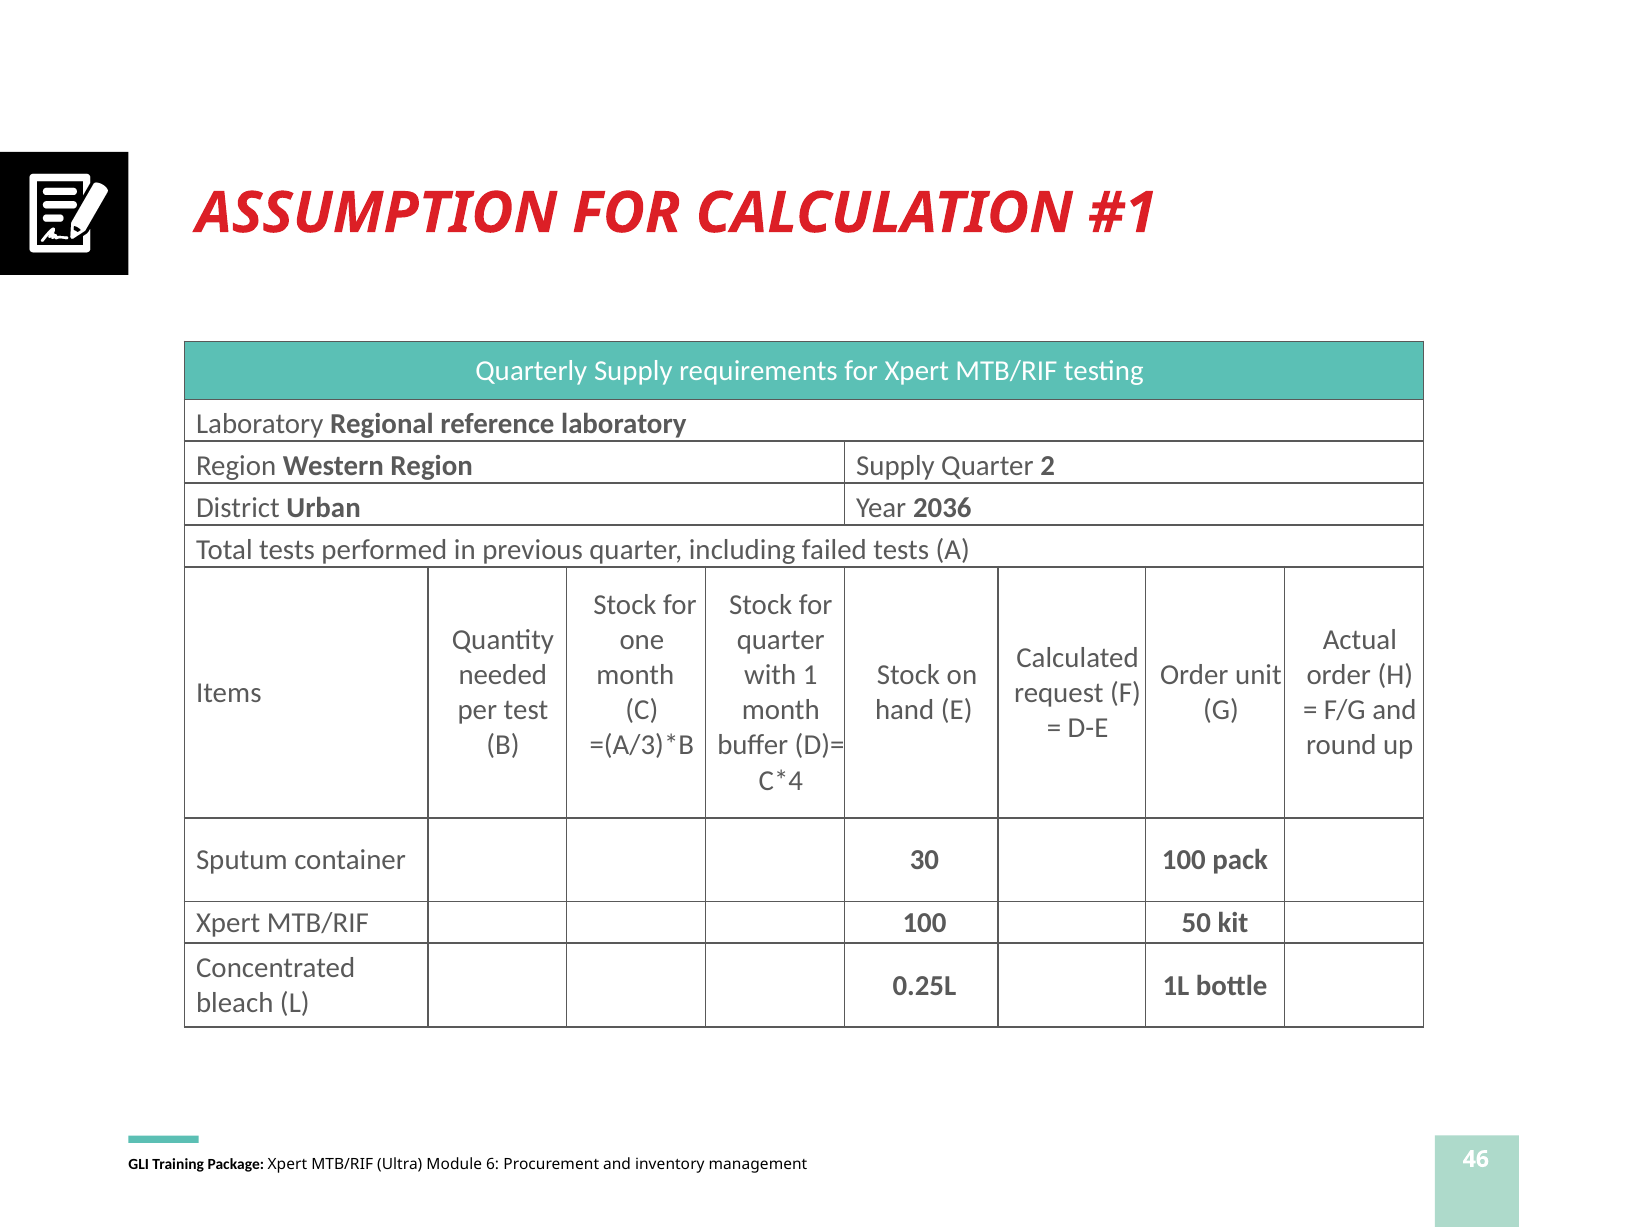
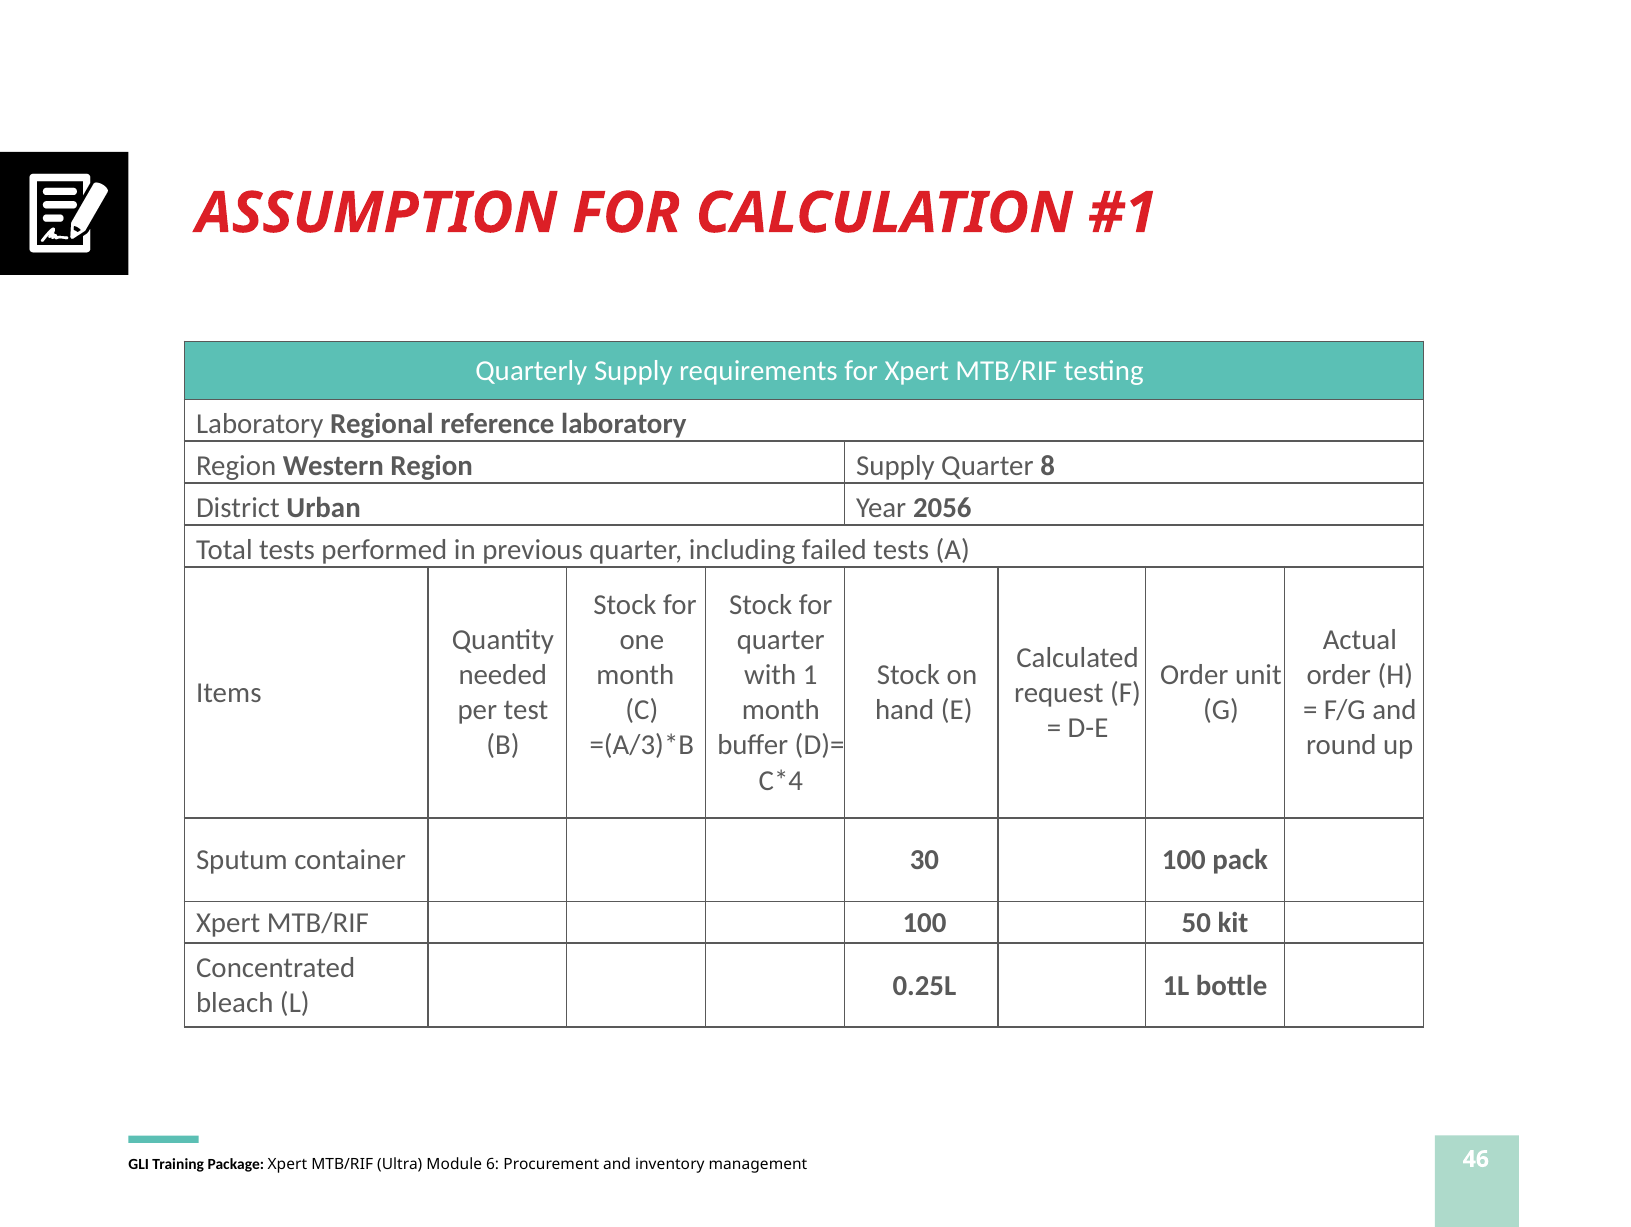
2: 2 -> 8
2036: 2036 -> 2056
